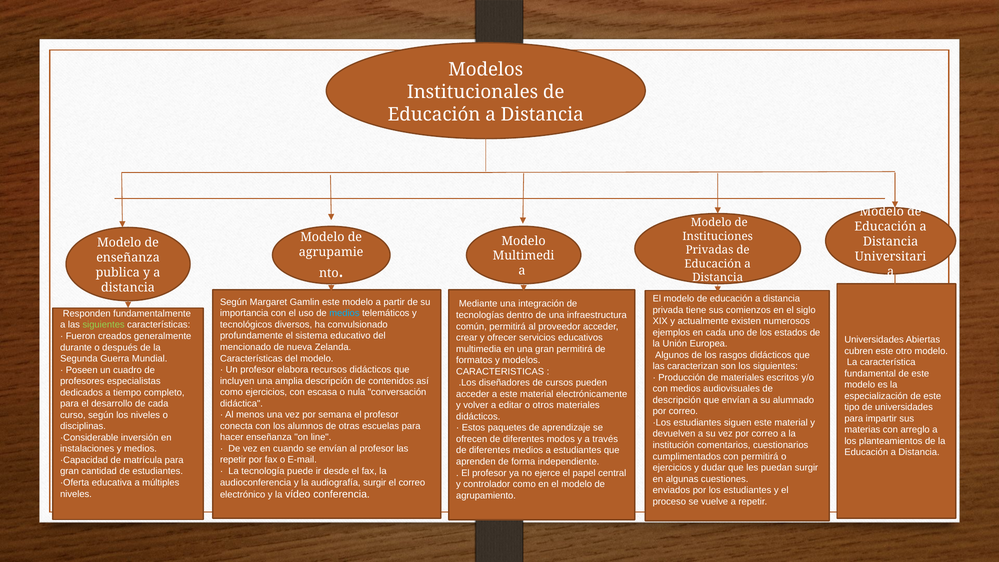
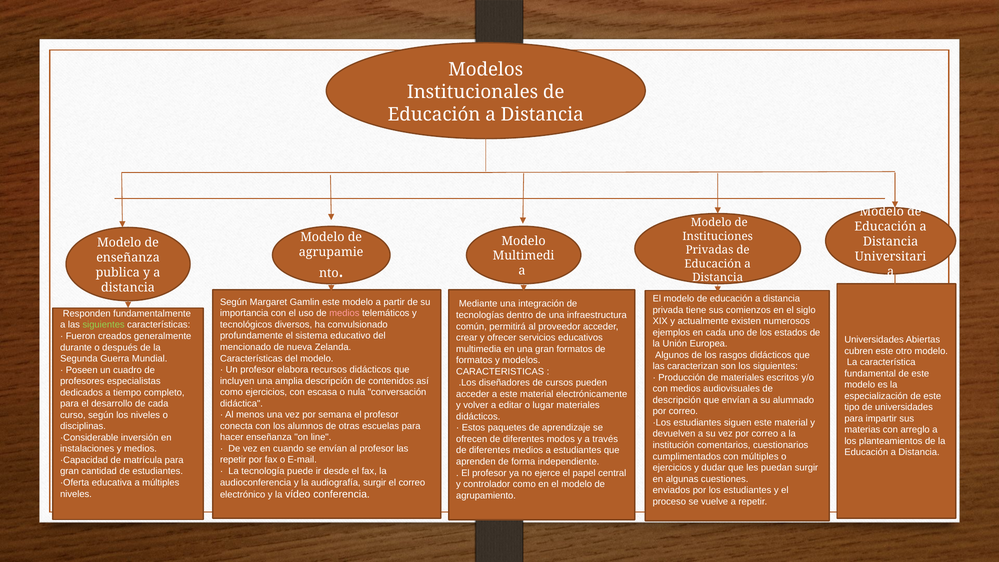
medios at (344, 313) colour: light blue -> pink
gran permitirá: permitirá -> formatos
otros: otros -> lugar
con permitirá: permitirá -> múltiples
